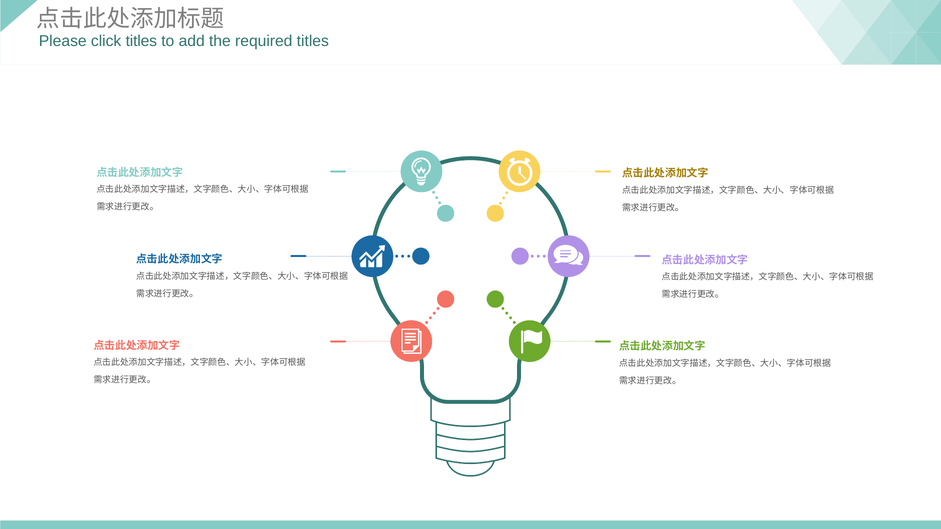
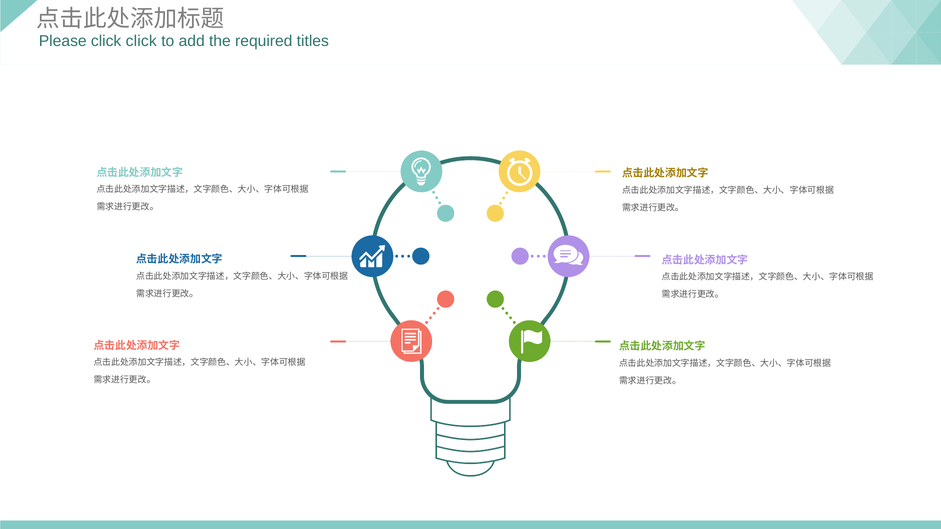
click titles: titles -> click
